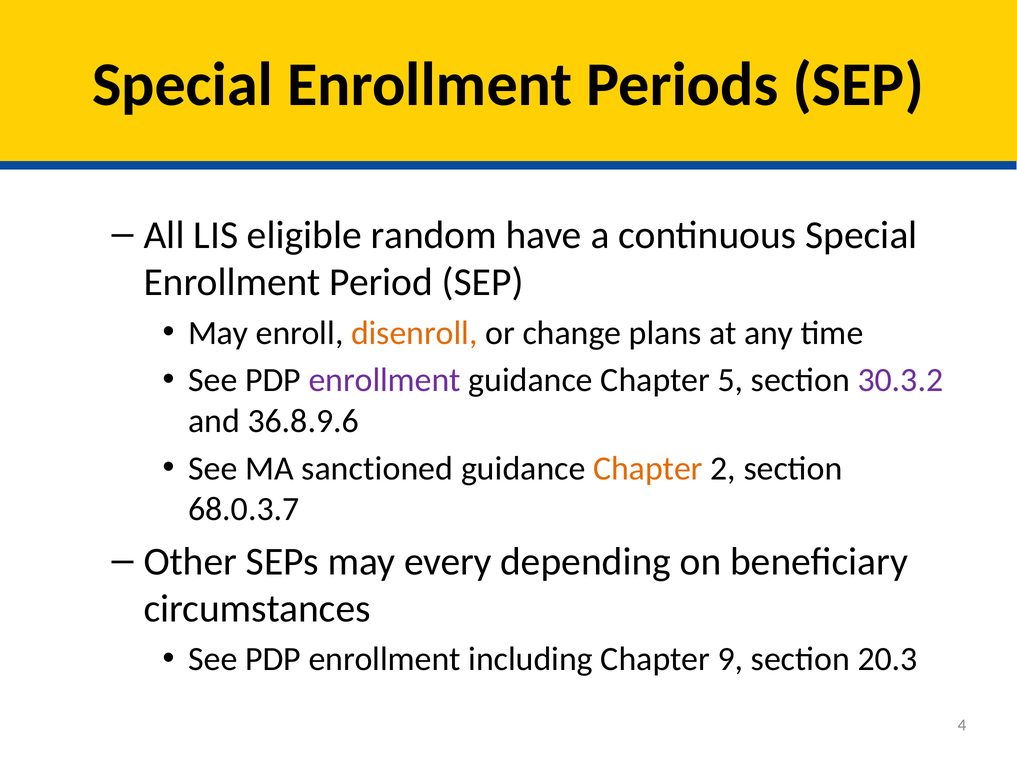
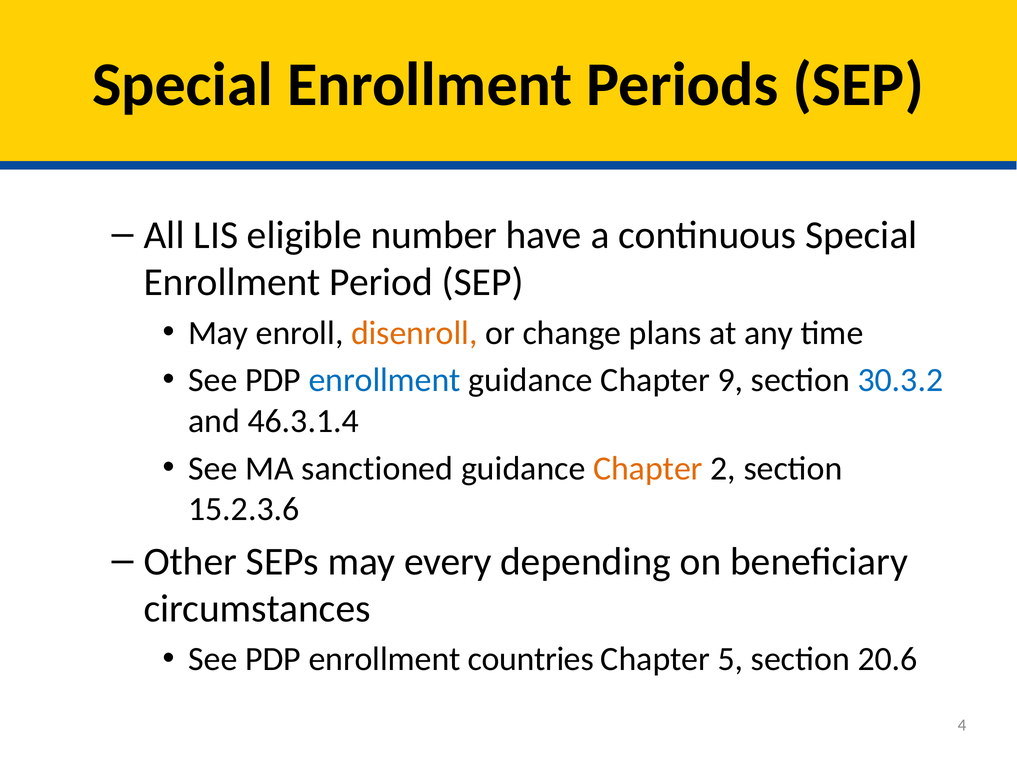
random: random -> number
enrollment at (385, 380) colour: purple -> blue
5: 5 -> 9
30.3.2 colour: purple -> blue
36.8.9.6: 36.8.9.6 -> 46.3.1.4
68.0.3.7: 68.0.3.7 -> 15.2.3.6
including: including -> countries
9: 9 -> 5
20.3: 20.3 -> 20.6
